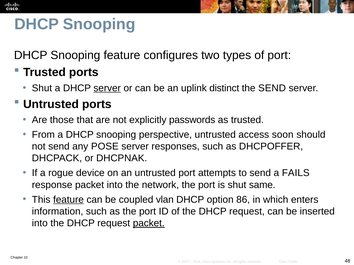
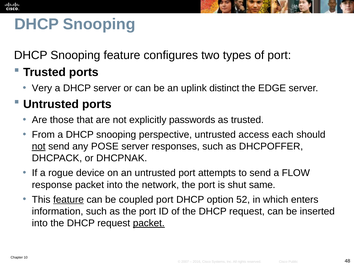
Shut at (42, 88): Shut -> Very
server at (107, 88) underline: present -> none
the SEND: SEND -> EDGE
soon: soon -> each
not at (39, 147) underline: none -> present
FAILS: FAILS -> FLOW
coupled vlan: vlan -> port
86: 86 -> 52
